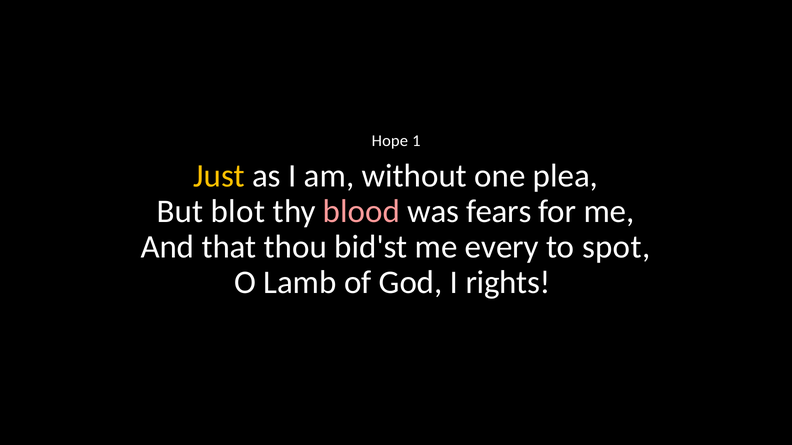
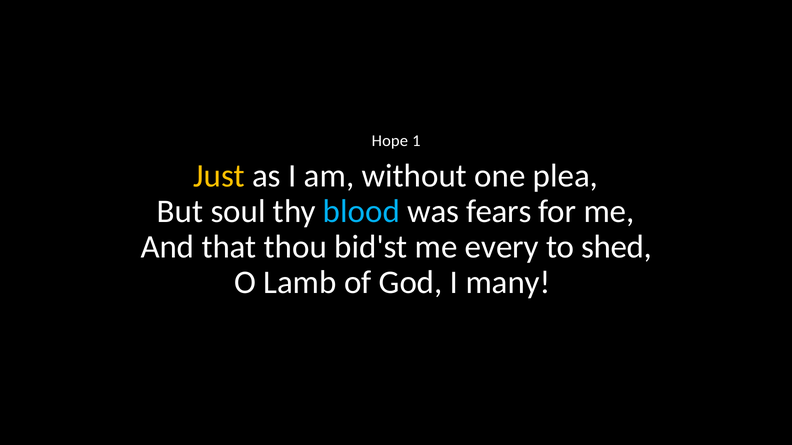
blot: blot -> soul
blood colour: pink -> light blue
spot: spot -> shed
rights: rights -> many
